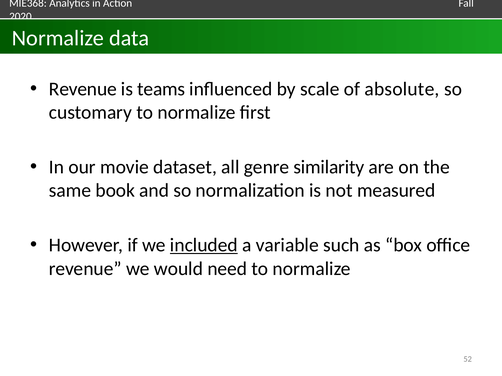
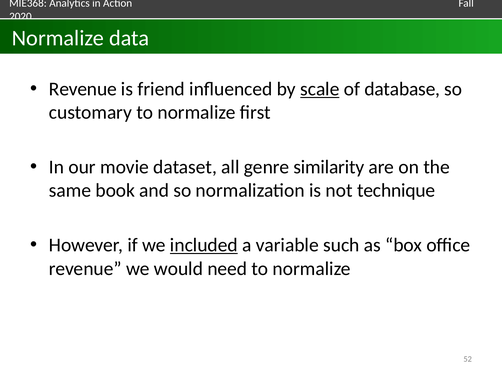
teams: teams -> friend
scale underline: none -> present
absolute: absolute -> database
measured: measured -> technique
